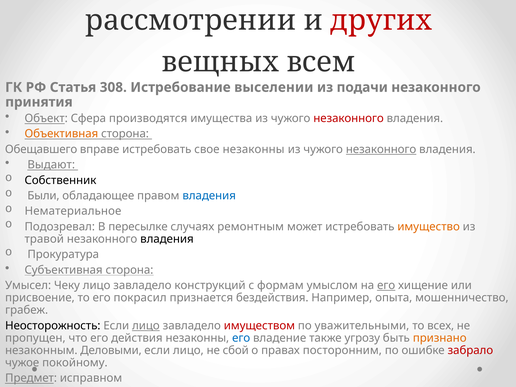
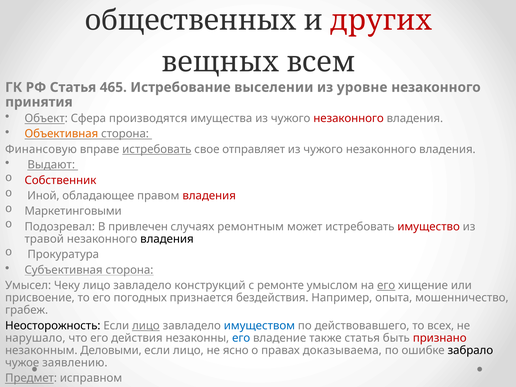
рассмотрении: рассмотрении -> общественных
308: 308 -> 465
подачи: подачи -> уровне
Обещавшего: Обещавшего -> Финансовую
истребовать at (157, 149) underline: none -> present
свое незаконны: незаконны -> отправляет
незаконного at (381, 149) underline: present -> none
Собственник colour: black -> red
Были: Были -> Иной
владения at (209, 196) colour: blue -> red
Нематериальное: Нематериальное -> Маркетинговыми
пересылке: пересылке -> привлечен
имущество colour: orange -> red
формам: формам -> ремонте
покрасил: покрасил -> погодных
имуществом colour: red -> blue
уважительными: уважительными -> действовавшего
пропущен: пропущен -> нарушало
также угрозу: угрозу -> статья
признано colour: orange -> red
сбой: сбой -> ясно
посторонним: посторонним -> доказываема
забрало colour: red -> black
покойному: покойному -> заявлению
